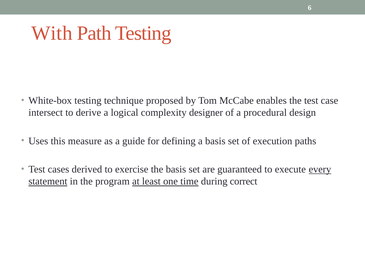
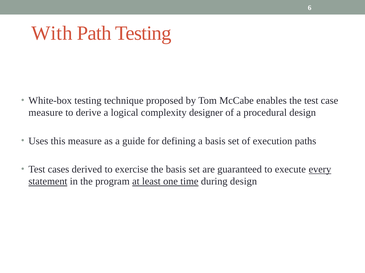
intersect at (46, 113): intersect -> measure
during correct: correct -> design
